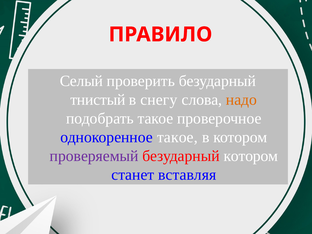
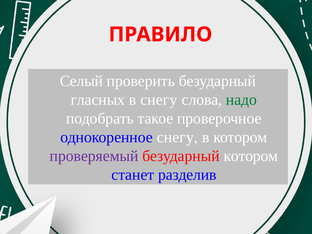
тнистый: тнистый -> гласных
надо colour: orange -> green
однокоренное такое: такое -> снегу
вставляя: вставляя -> разделив
